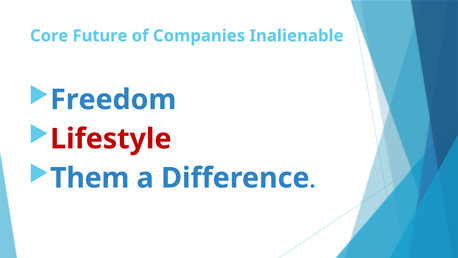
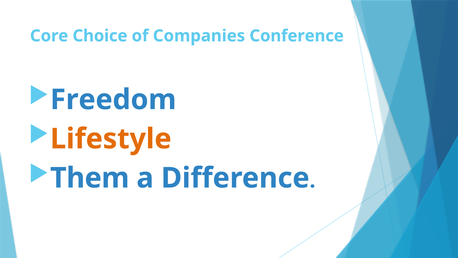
Future: Future -> Choice
Inalienable: Inalienable -> Conference
Lifestyle colour: red -> orange
